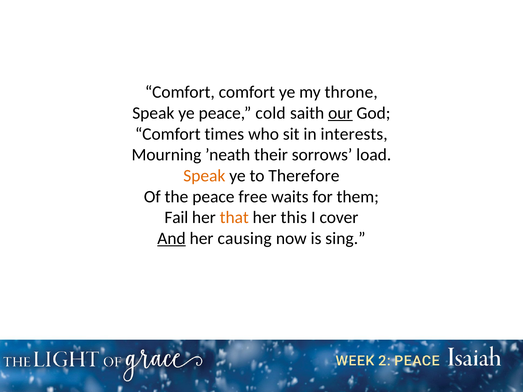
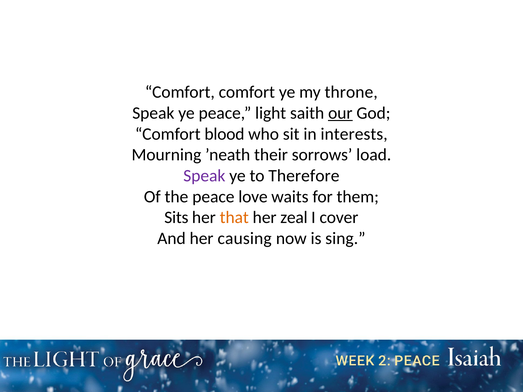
cold: cold -> light
times: times -> blood
Speak at (204, 176) colour: orange -> purple
free: free -> love
Fail: Fail -> Sits
this: this -> zeal
And underline: present -> none
